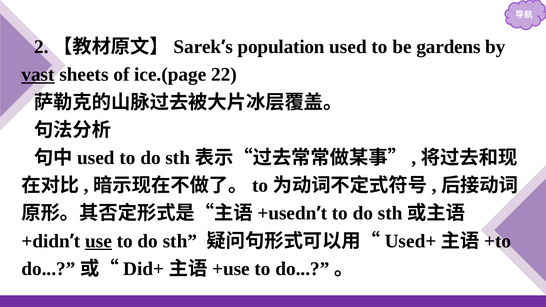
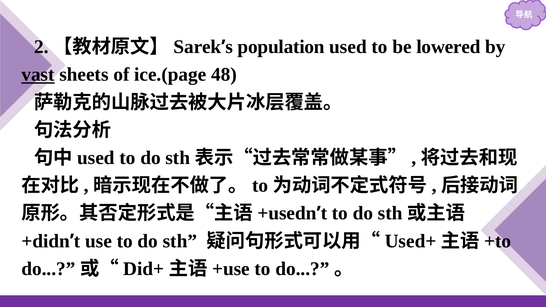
gardens: gardens -> lowered
22: 22 -> 48
use underline: present -> none
